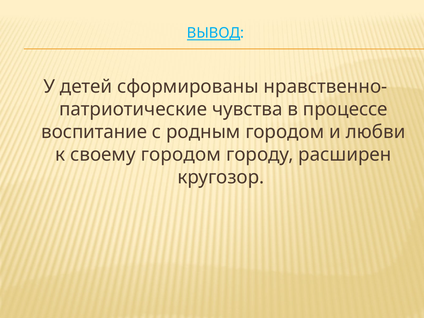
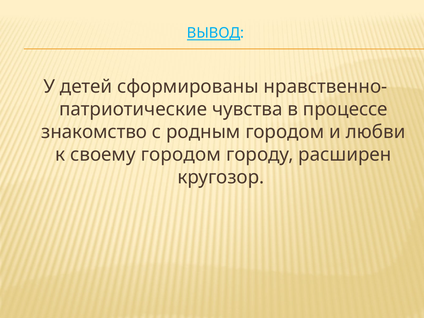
воспитание: воспитание -> знакомство
